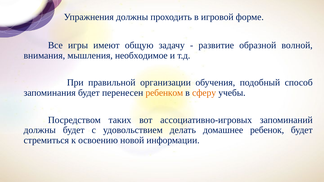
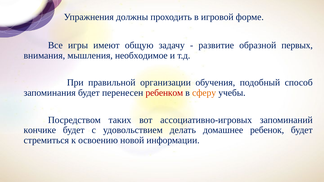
волной: волной -> первых
ребенком colour: orange -> red
должны at (40, 130): должны -> кончике
